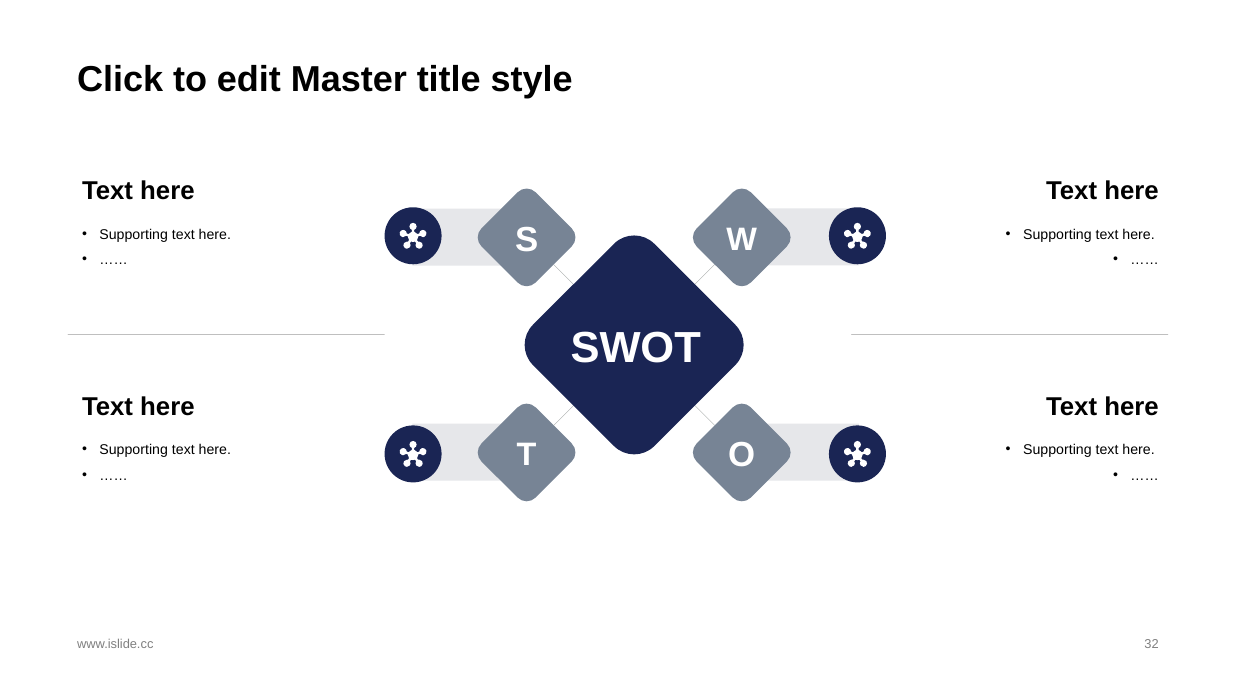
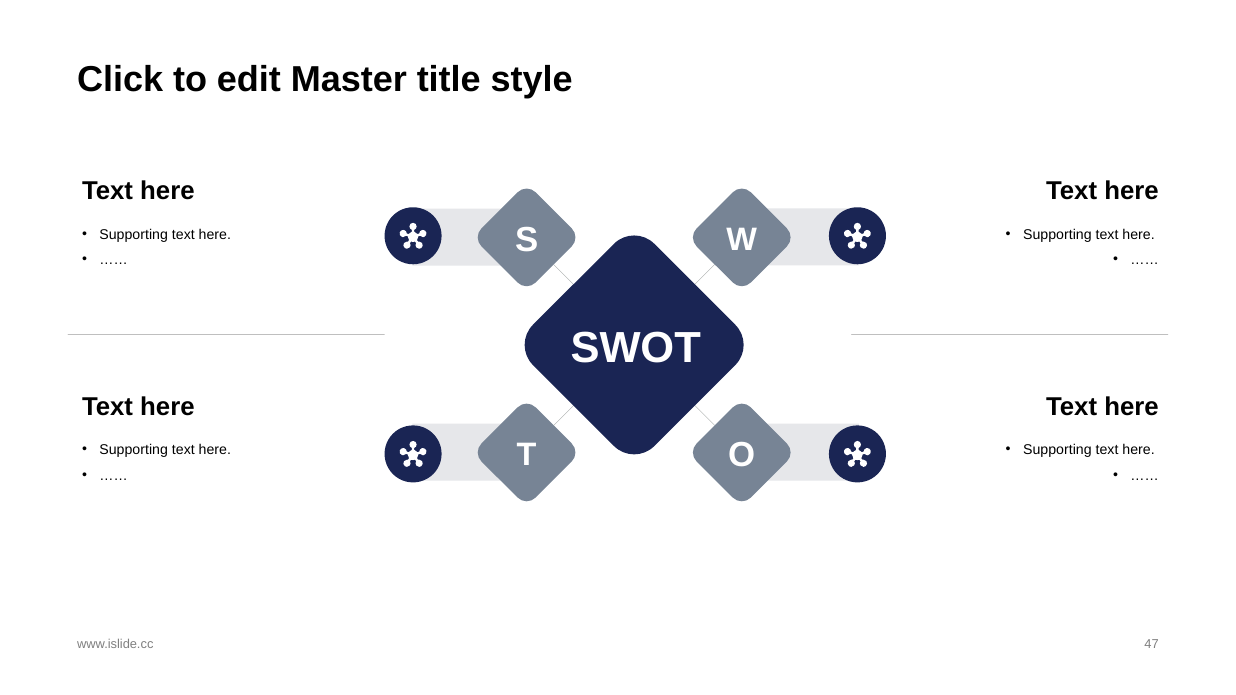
32: 32 -> 47
